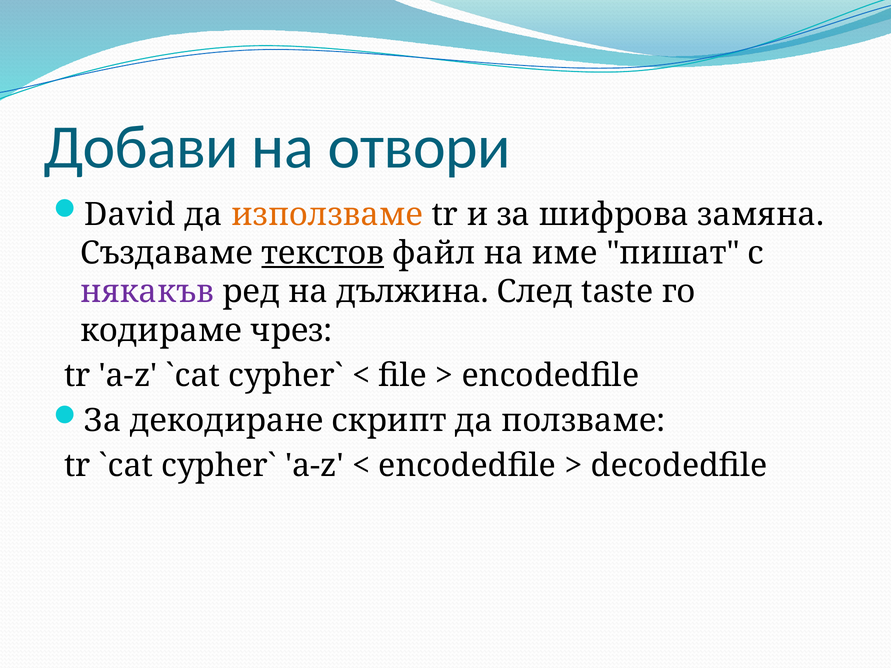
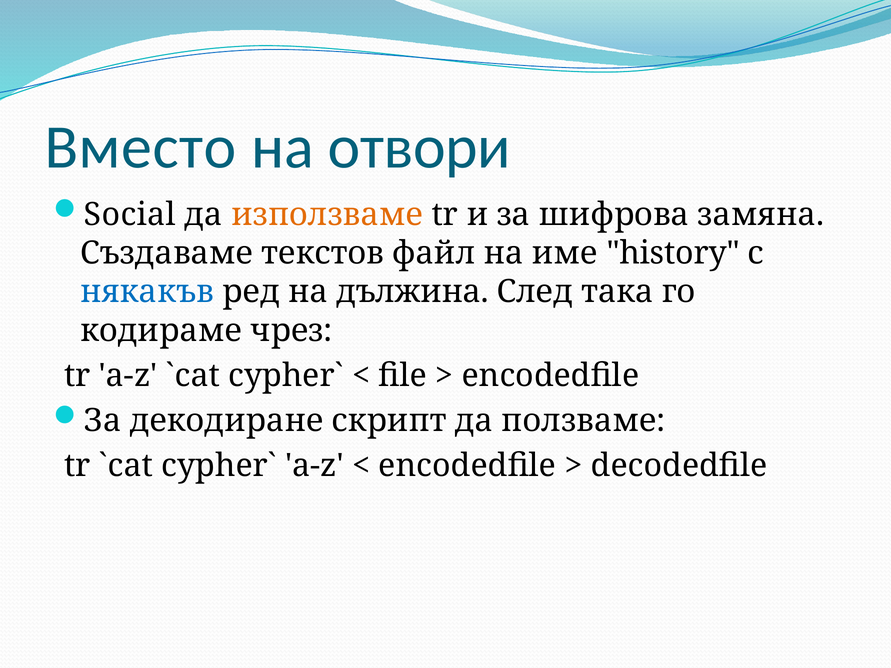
Добави: Добави -> Вместо
David: David -> Social
текстов underline: present -> none
пишат: пишат -> history
някакъв colour: purple -> blue
taste: taste -> така
